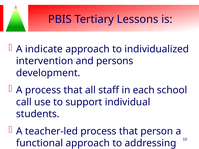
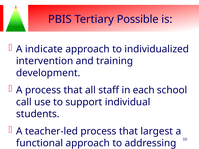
Lessons: Lessons -> Possible
persons: persons -> training
person: person -> largest
